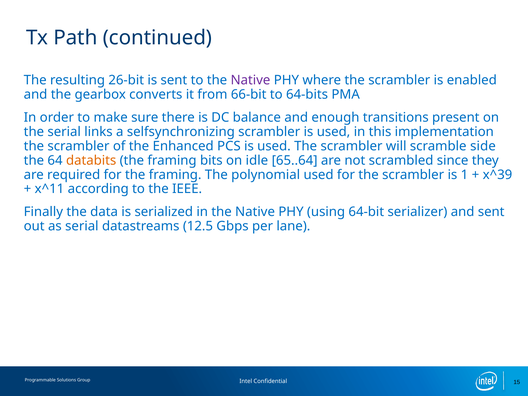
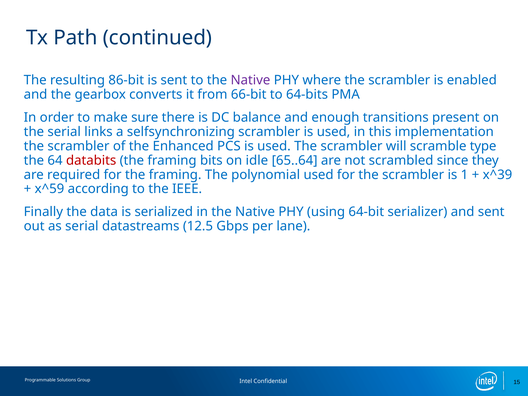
26-bit: 26-bit -> 86-bit
side: side -> type
databits colour: orange -> red
x^11: x^11 -> x^59
